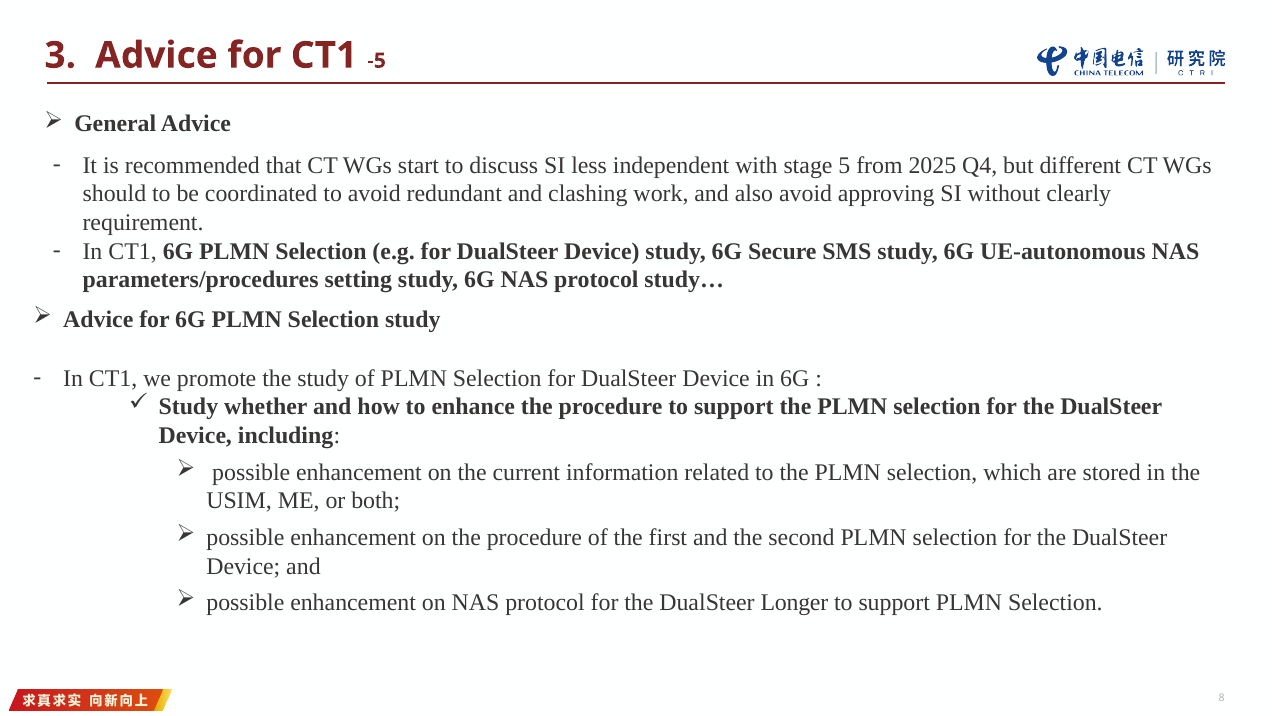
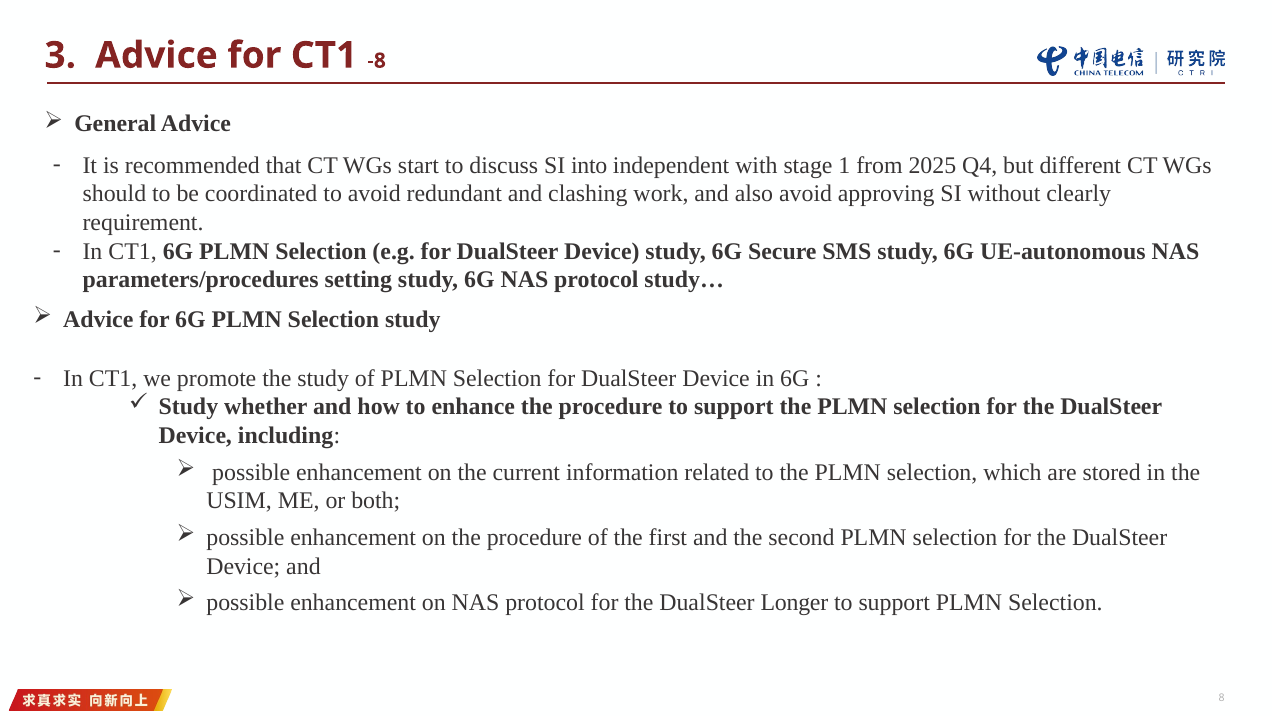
-5: -5 -> -8
less: less -> into
5: 5 -> 1
